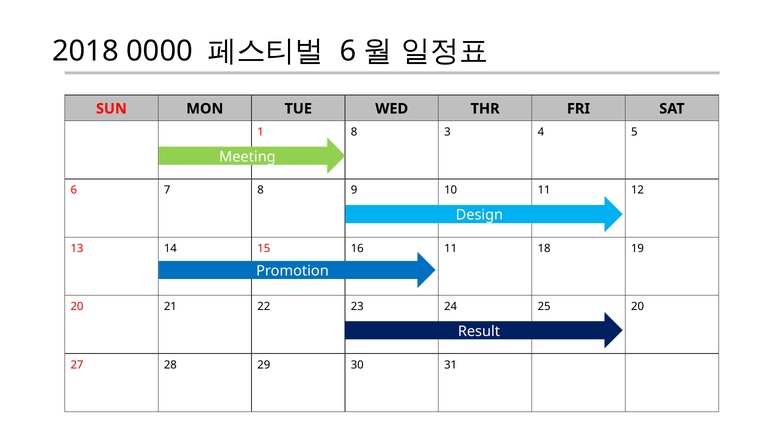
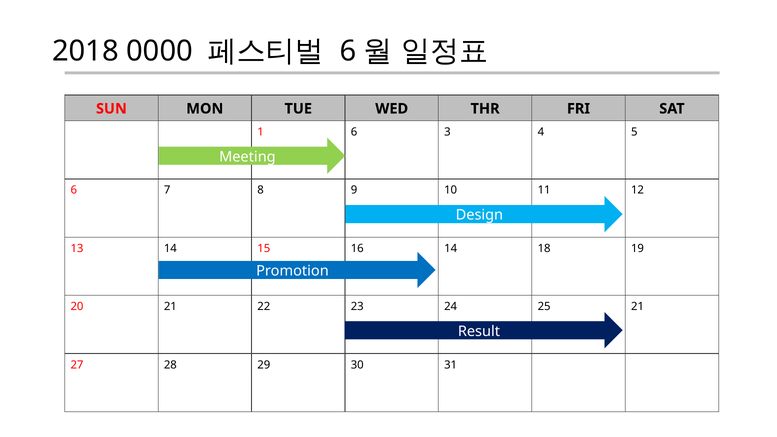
8 at (354, 132): 8 -> 6
11 at (451, 248): 11 -> 14
20 at (638, 307): 20 -> 21
